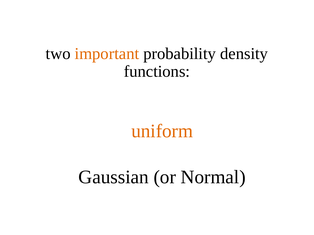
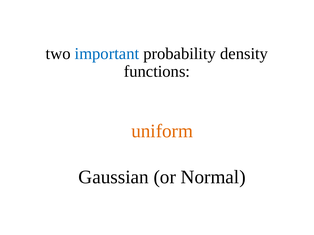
important colour: orange -> blue
